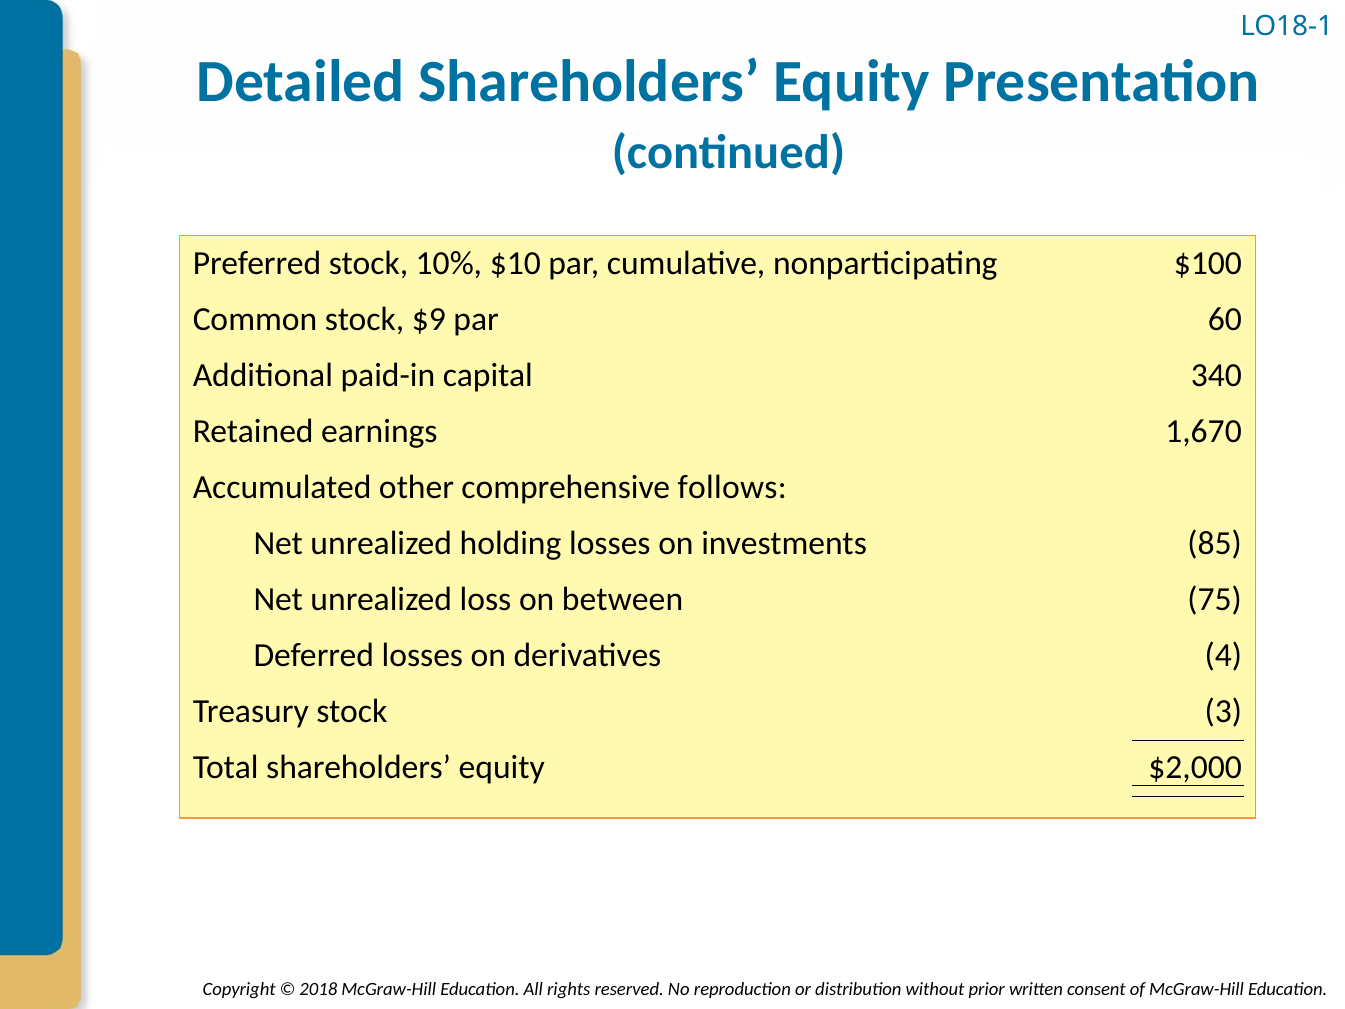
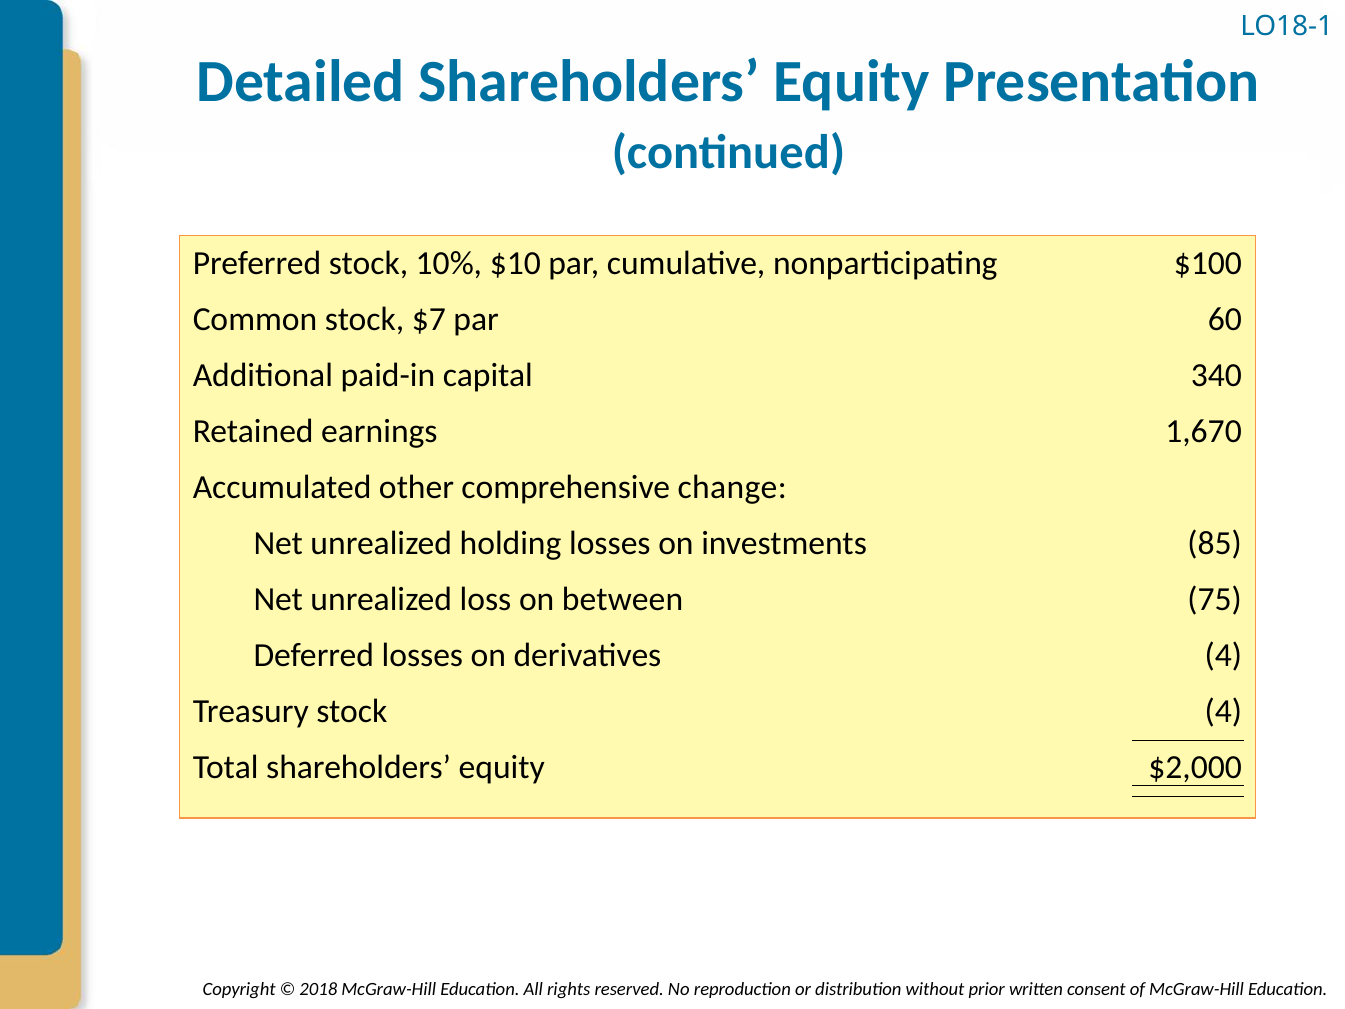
$9: $9 -> $7
follows: follows -> change
stock 3: 3 -> 4
